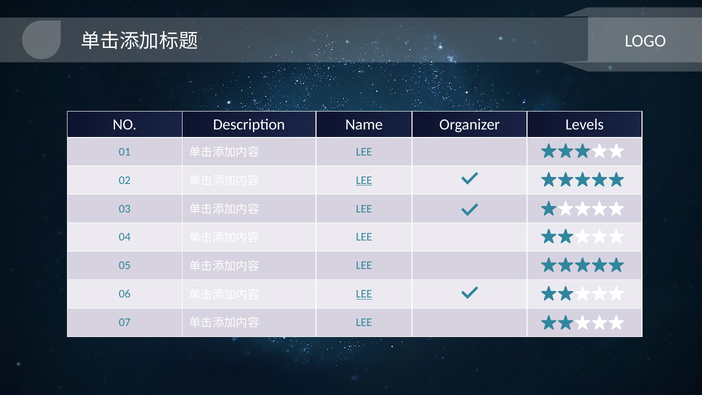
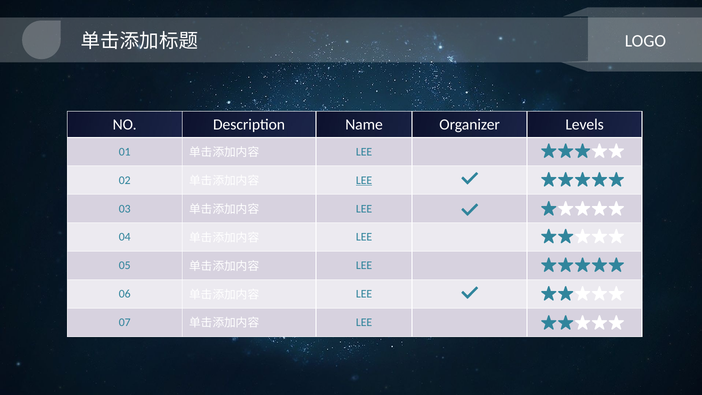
LEE at (364, 294) underline: present -> none
